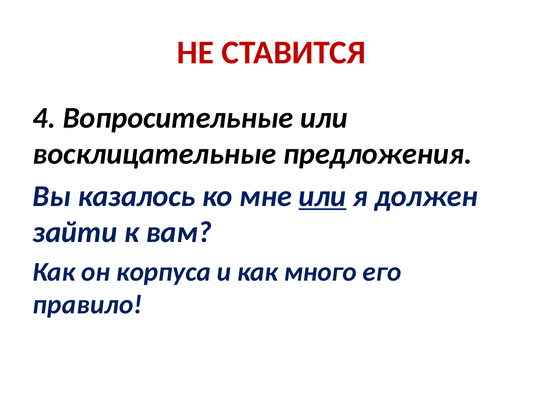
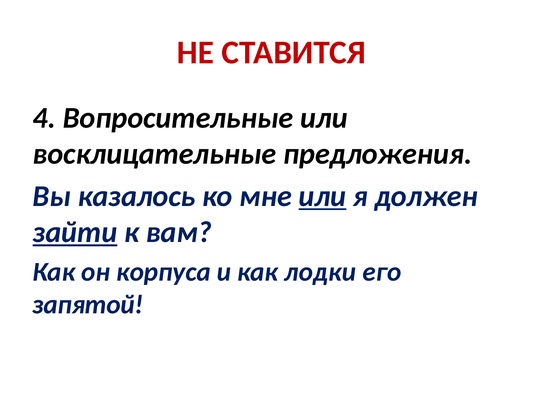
зайти underline: none -> present
много: много -> лодки
правило: правило -> запятой
